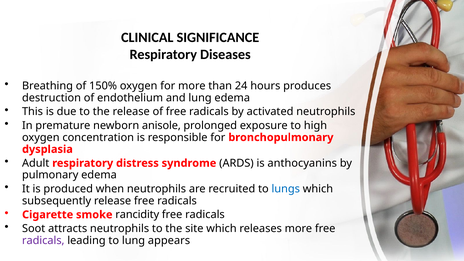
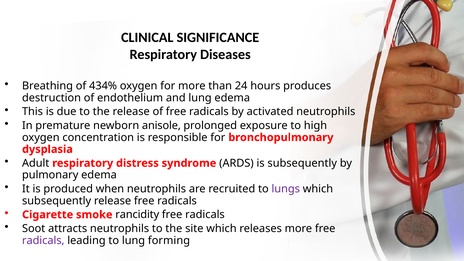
150%: 150% -> 434%
is anthocyanins: anthocyanins -> subsequently
lungs colour: blue -> purple
appears: appears -> forming
